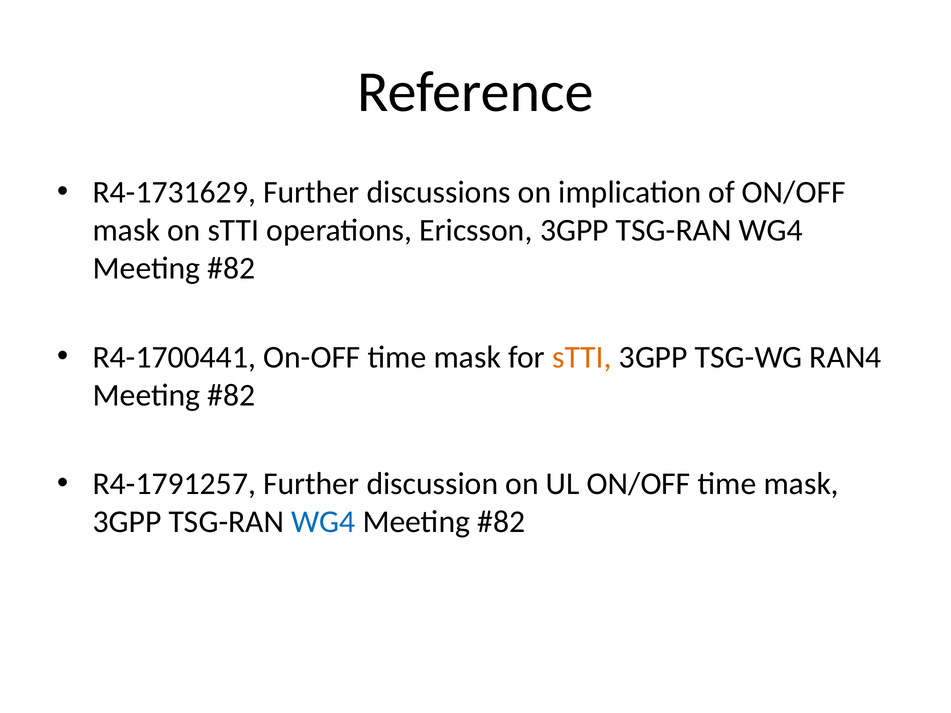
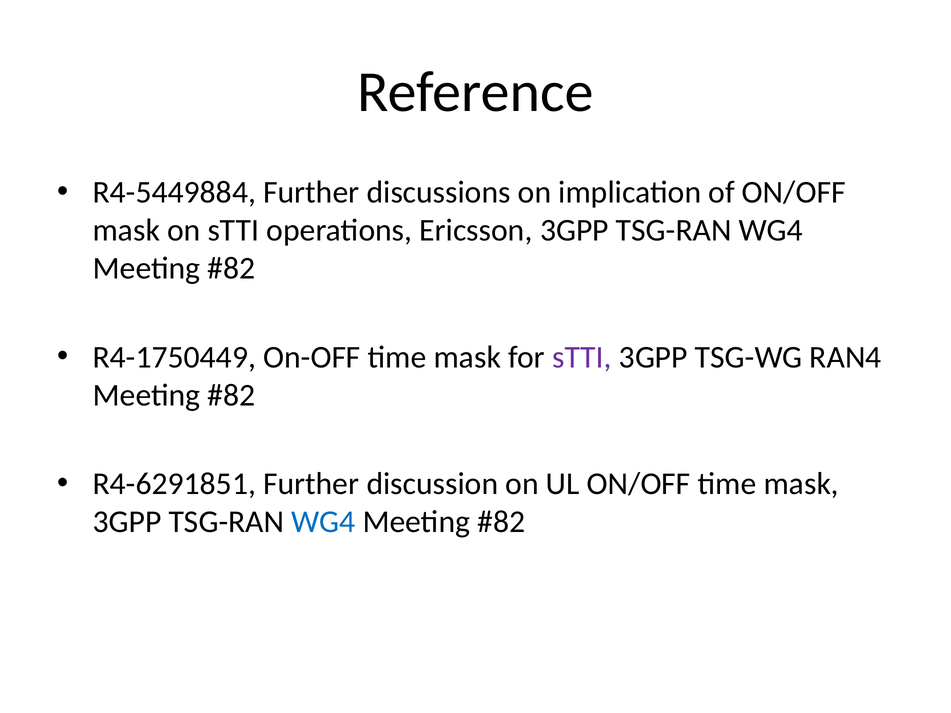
R4-1731629: R4-1731629 -> R4-5449884
R4-1700441: R4-1700441 -> R4-1750449
sTTI at (582, 357) colour: orange -> purple
R4-1791257: R4-1791257 -> R4-6291851
